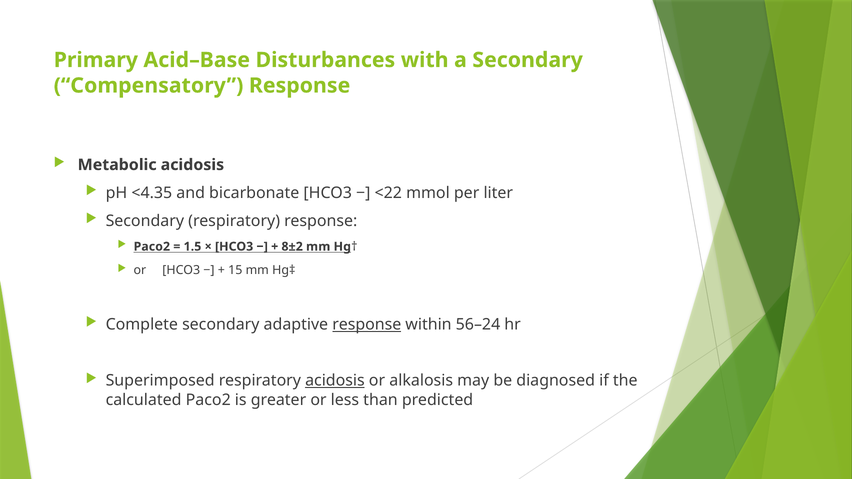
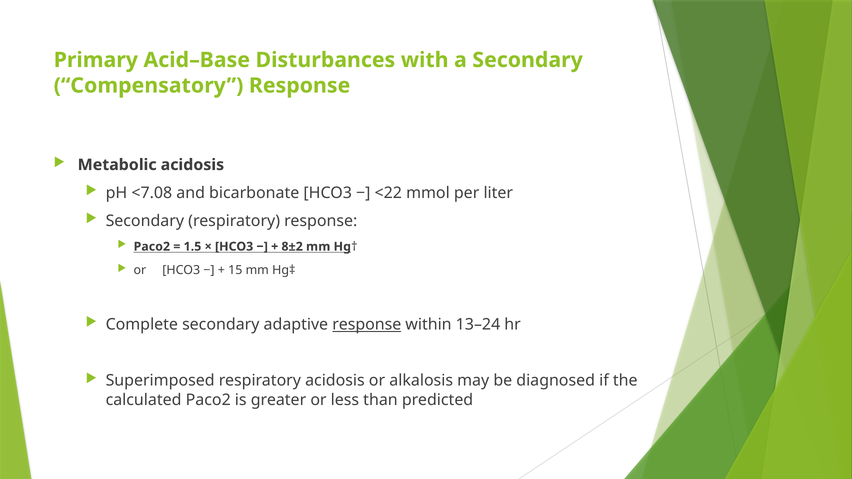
<4.35: <4.35 -> <7.08
56–24: 56–24 -> 13–24
acidosis at (335, 381) underline: present -> none
